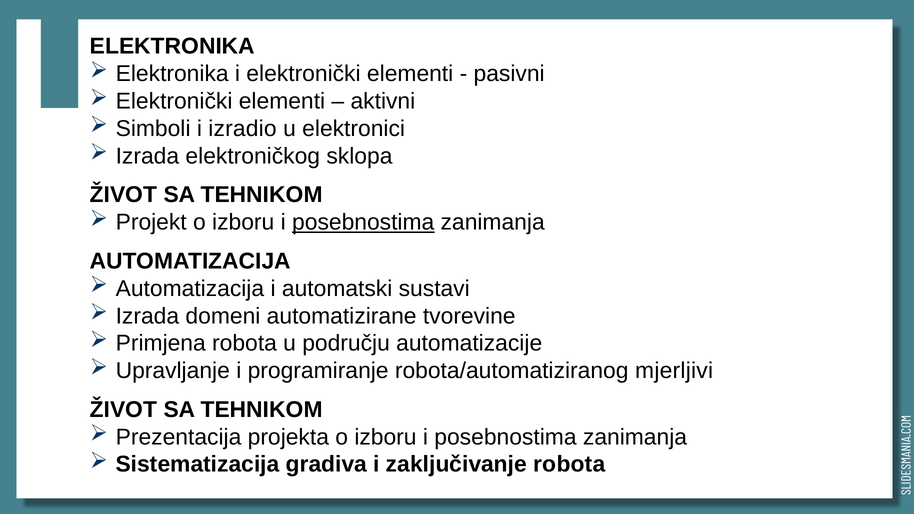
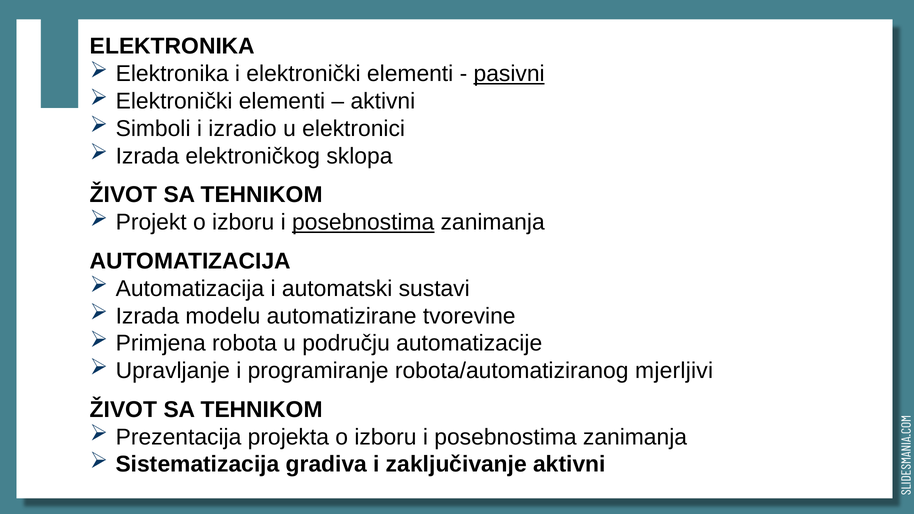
pasivni underline: none -> present
domeni: domeni -> modelu
zaključivanje robota: robota -> aktivni
